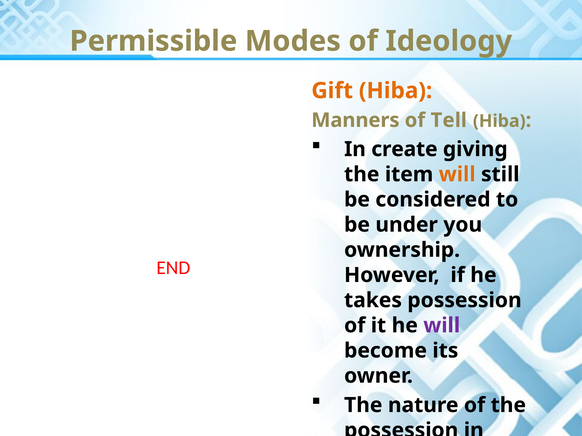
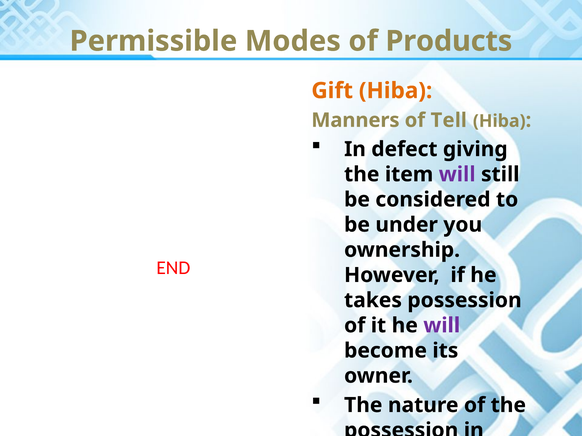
Ideology: Ideology -> Products
create: create -> defect
will at (457, 175) colour: orange -> purple
